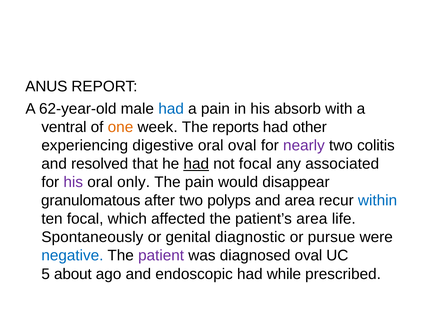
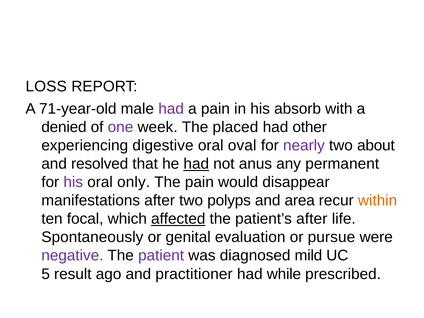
ANUS: ANUS -> LOSS
62-year-old: 62-year-old -> 71-year-old
had at (171, 109) colour: blue -> purple
ventral: ventral -> denied
one colour: orange -> purple
reports: reports -> placed
colitis: colitis -> about
not focal: focal -> anus
associated: associated -> permanent
granulomatous: granulomatous -> manifestations
within colour: blue -> orange
affected underline: none -> present
patient’s area: area -> after
diagnostic: diagnostic -> evaluation
negative colour: blue -> purple
diagnosed oval: oval -> mild
about: about -> result
endoscopic: endoscopic -> practitioner
